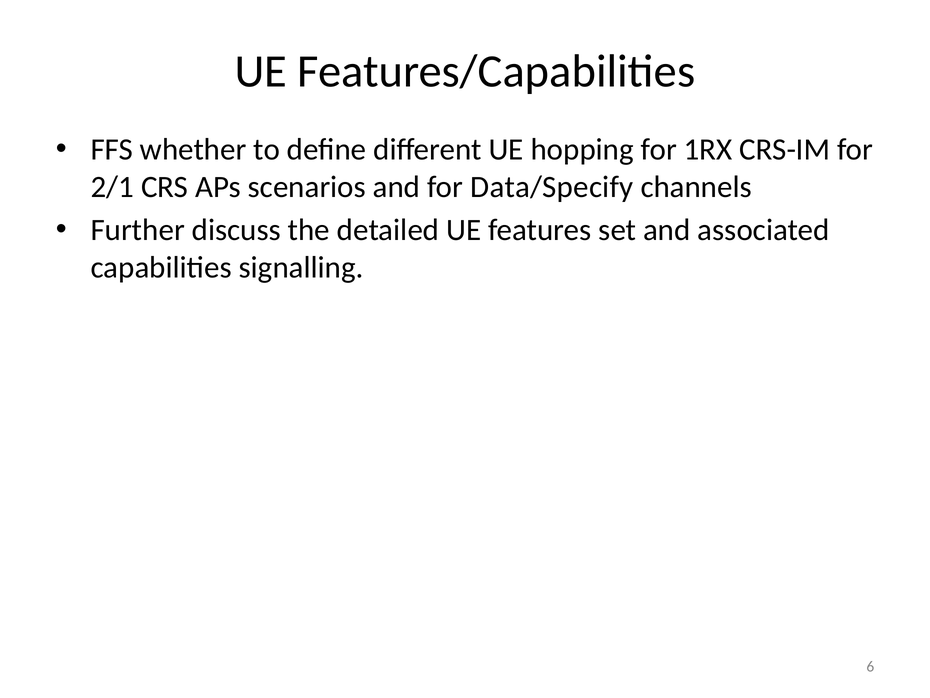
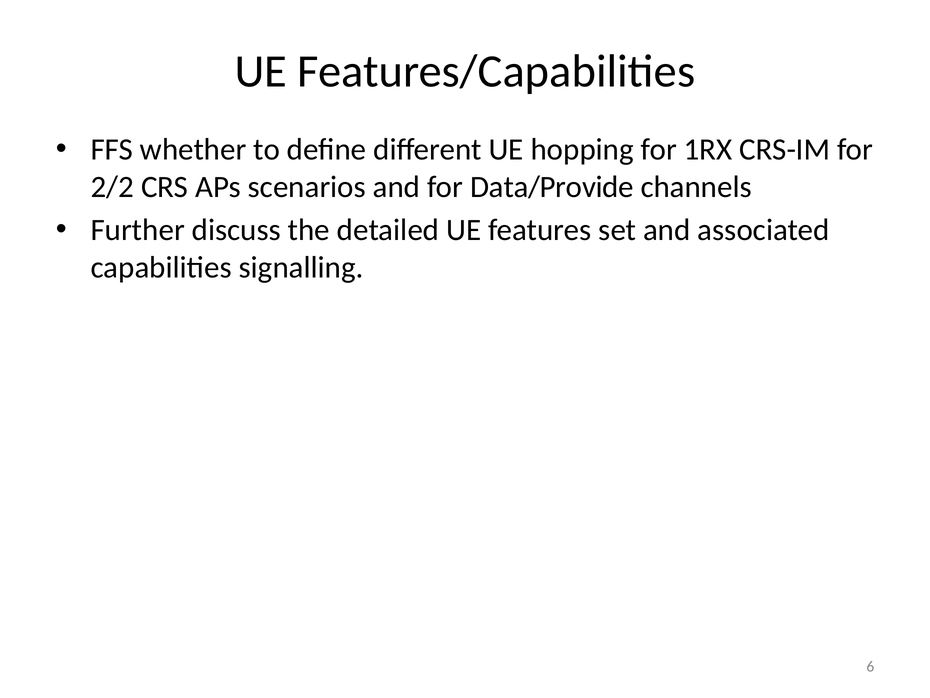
2/1: 2/1 -> 2/2
Data/Specify: Data/Specify -> Data/Provide
